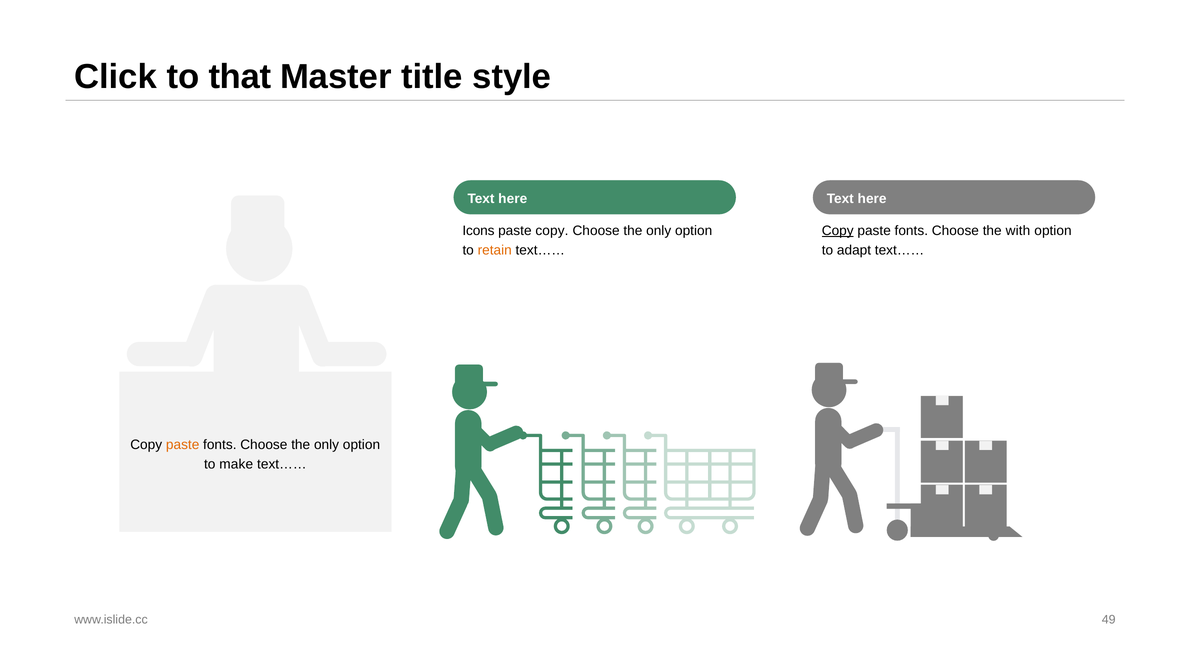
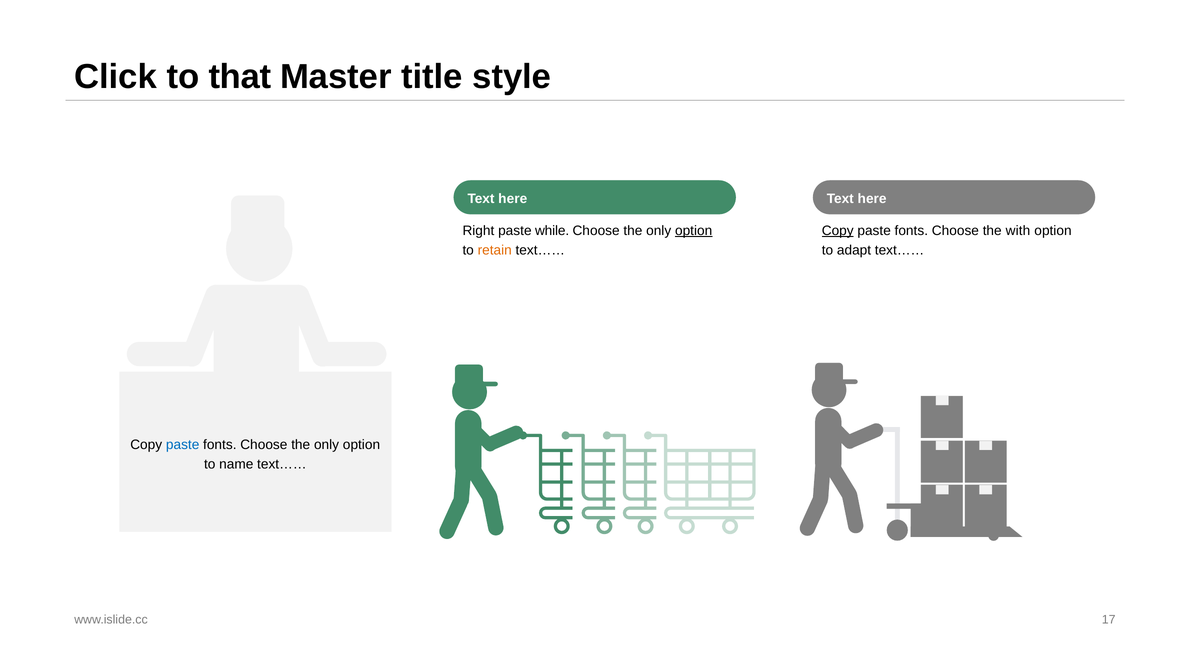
Icons: Icons -> Right
paste copy: copy -> while
option at (694, 231) underline: none -> present
paste at (183, 445) colour: orange -> blue
make: make -> name
49: 49 -> 17
